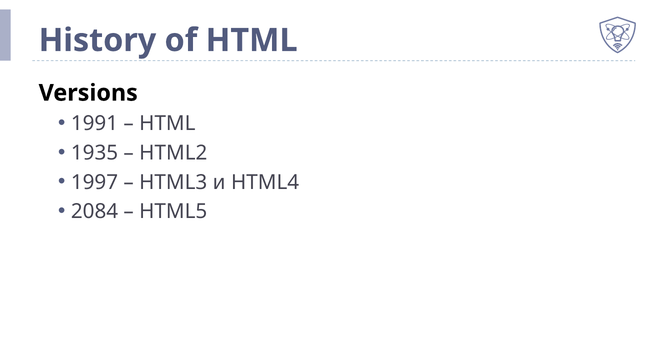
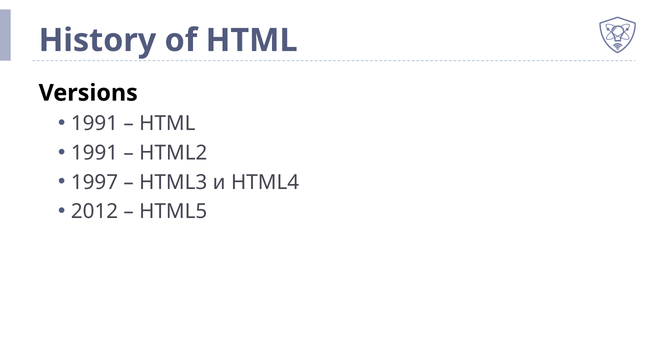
1935 at (95, 153): 1935 -> 1991
2084: 2084 -> 2012
